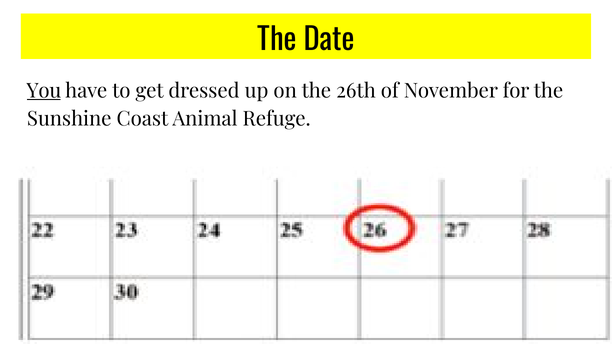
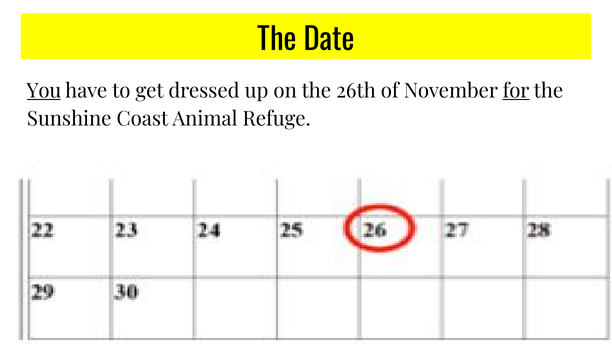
for underline: none -> present
